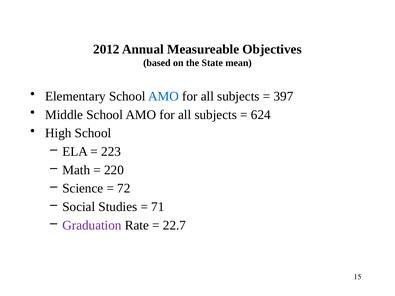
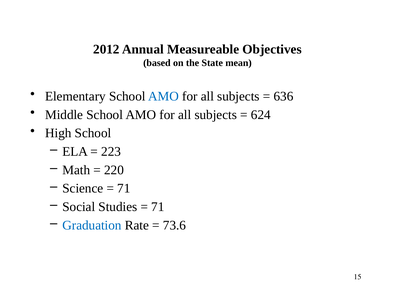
397: 397 -> 636
72 at (124, 189): 72 -> 71
Graduation colour: purple -> blue
22.7: 22.7 -> 73.6
